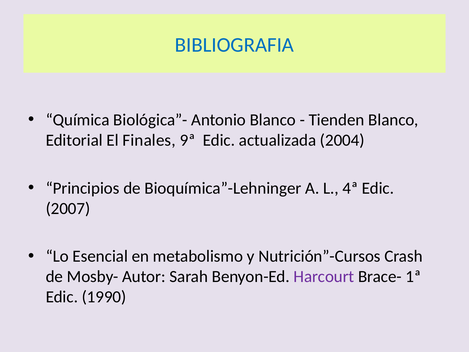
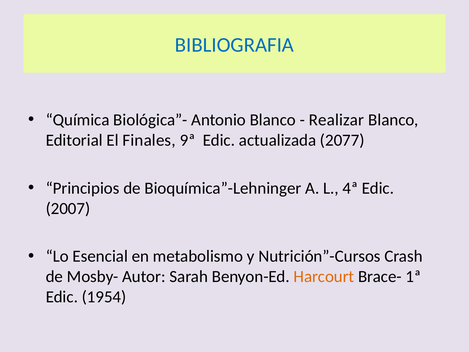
Tienden: Tienden -> Realizar
2004: 2004 -> 2077
Harcourt colour: purple -> orange
1990: 1990 -> 1954
